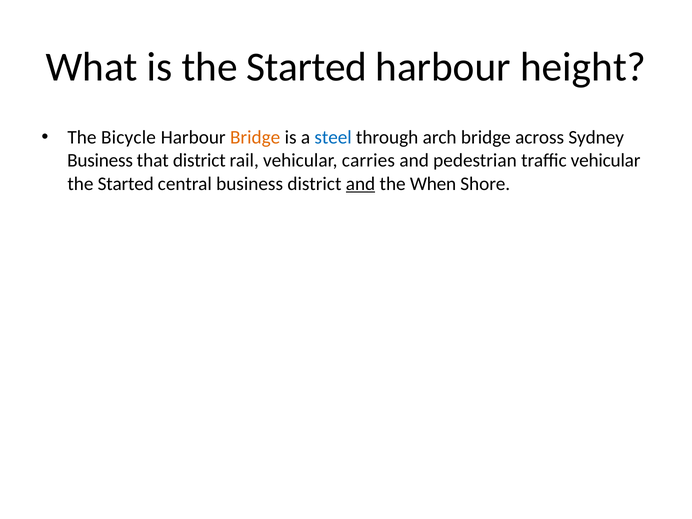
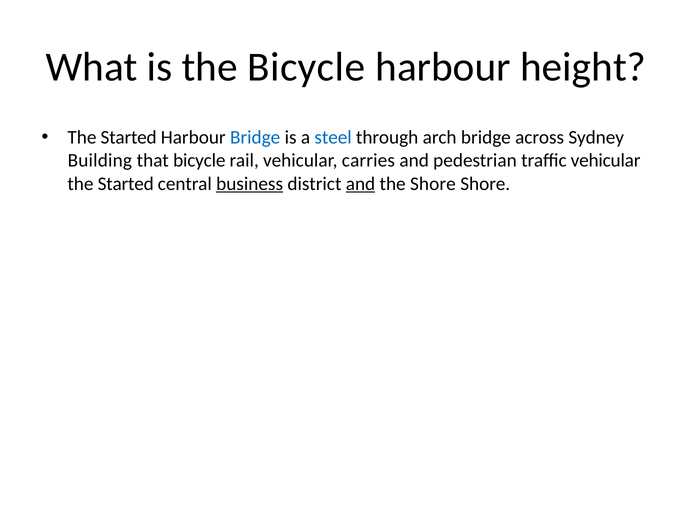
is the Started: Started -> Bicycle
Bicycle at (128, 137): Bicycle -> Started
Bridge at (255, 137) colour: orange -> blue
Business at (100, 161): Business -> Building
that district: district -> bicycle
business at (250, 184) underline: none -> present
the When: When -> Shore
